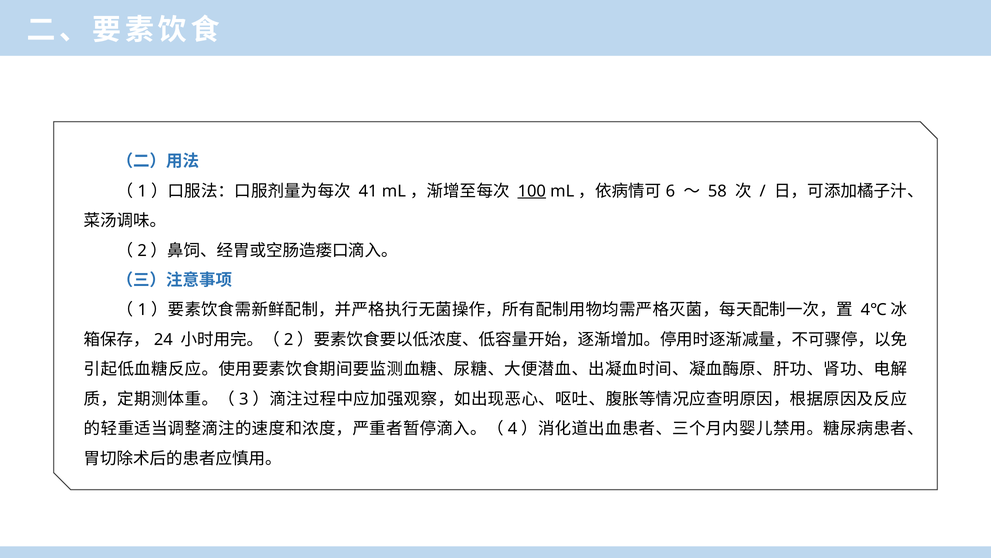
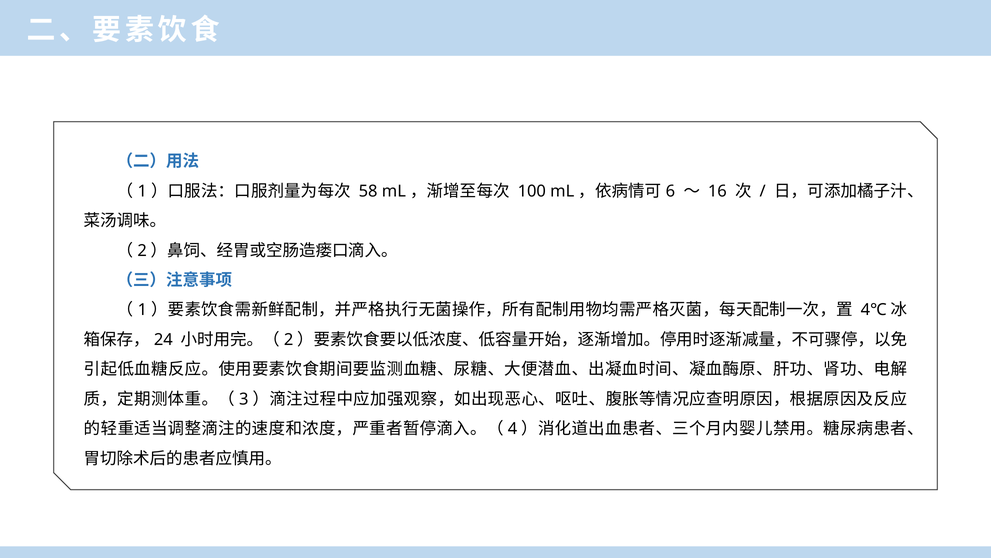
41: 41 -> 58
100 underline: present -> none
58: 58 -> 16
